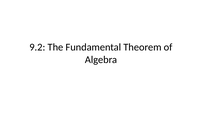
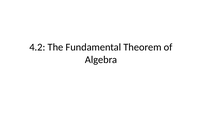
9.2: 9.2 -> 4.2
